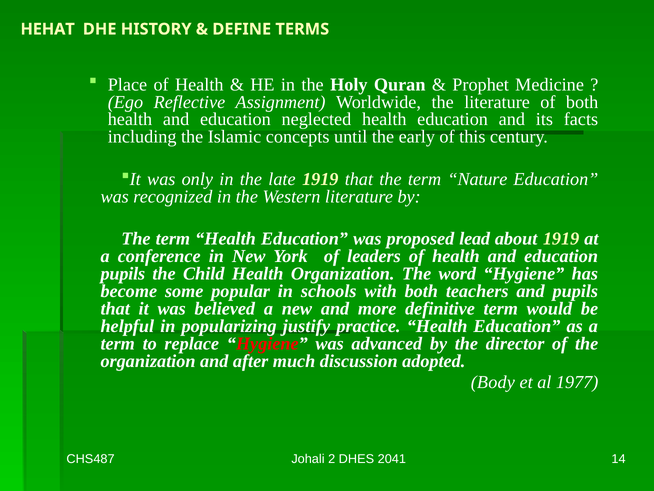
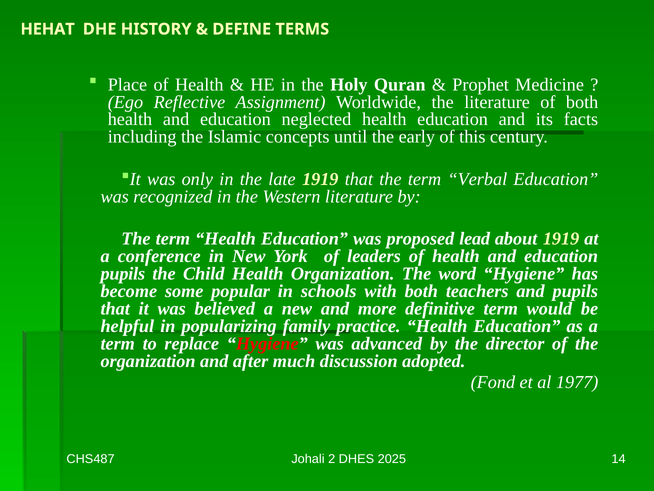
Nature: Nature -> Verbal
justify: justify -> family
Body: Body -> Fond
2041: 2041 -> 2025
